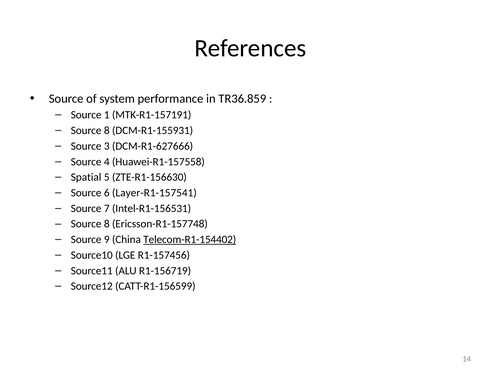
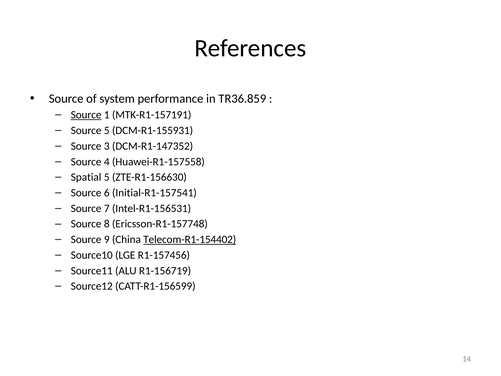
Source at (86, 115) underline: none -> present
8 at (107, 130): 8 -> 5
DCM-R1-627666: DCM-R1-627666 -> DCM-R1-147352
Layer-R1-157541: Layer-R1-157541 -> Initial-R1-157541
